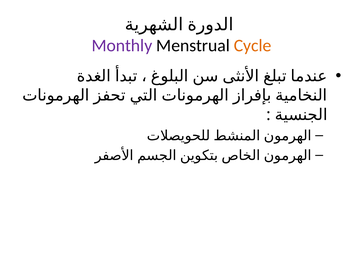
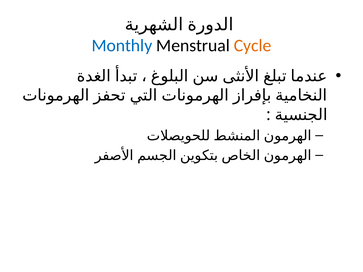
Monthly colour: purple -> blue
